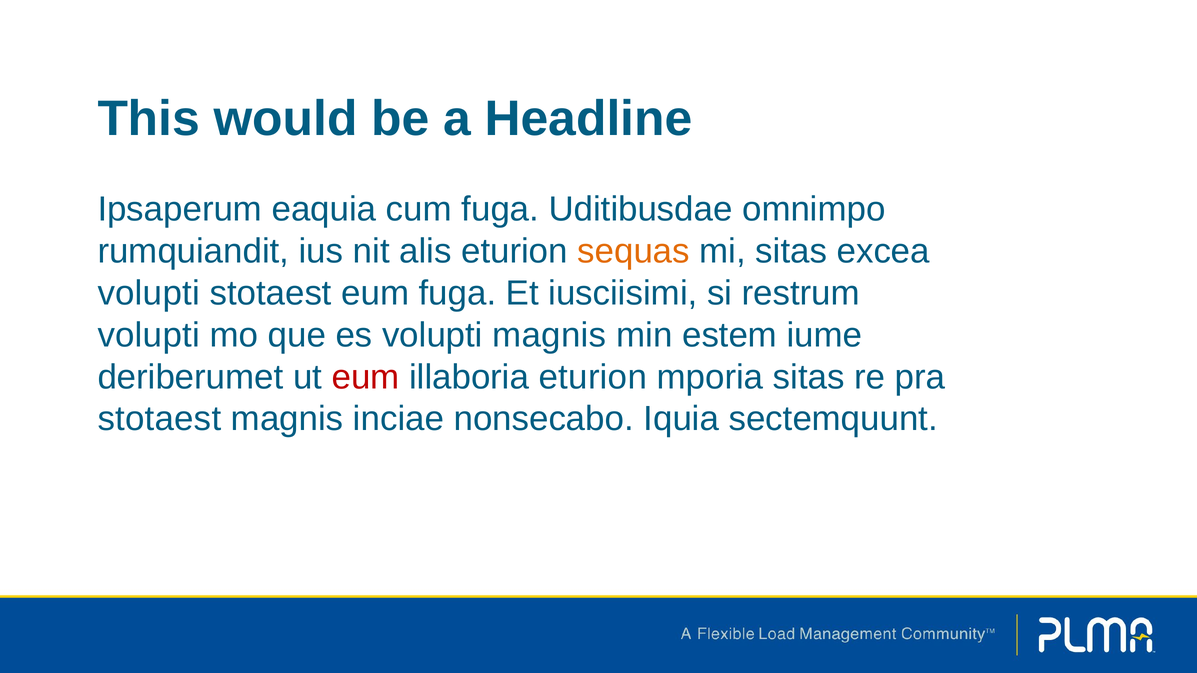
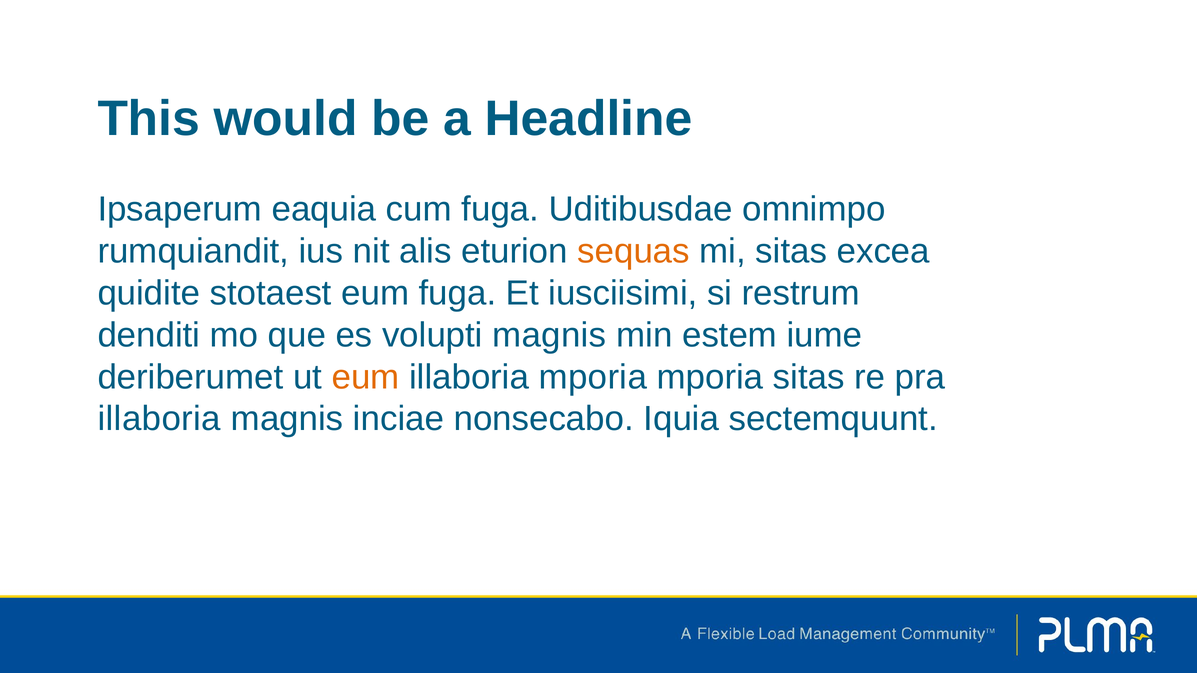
volupti at (149, 293): volupti -> quidite
volupti at (149, 335): volupti -> denditi
eum at (366, 377) colour: red -> orange
illaboria eturion: eturion -> mporia
stotaest at (159, 419): stotaest -> illaboria
